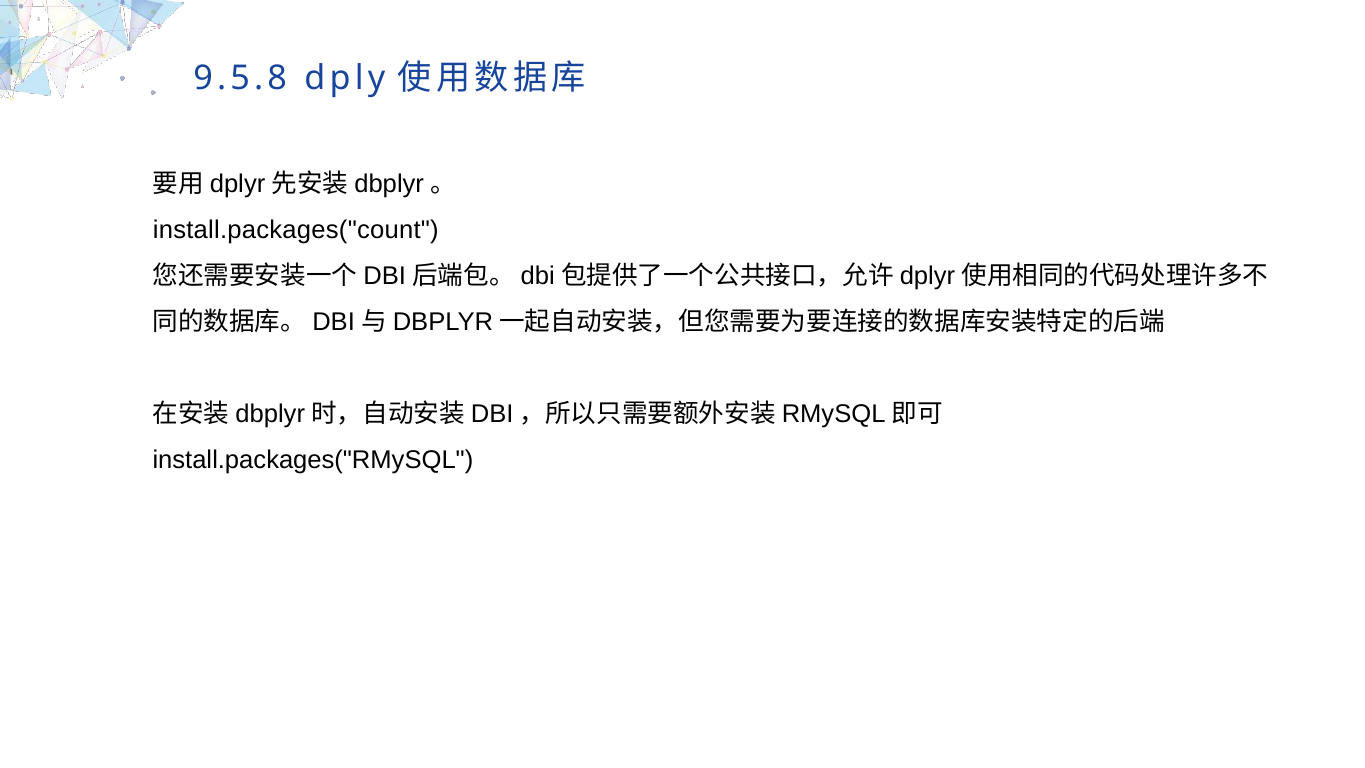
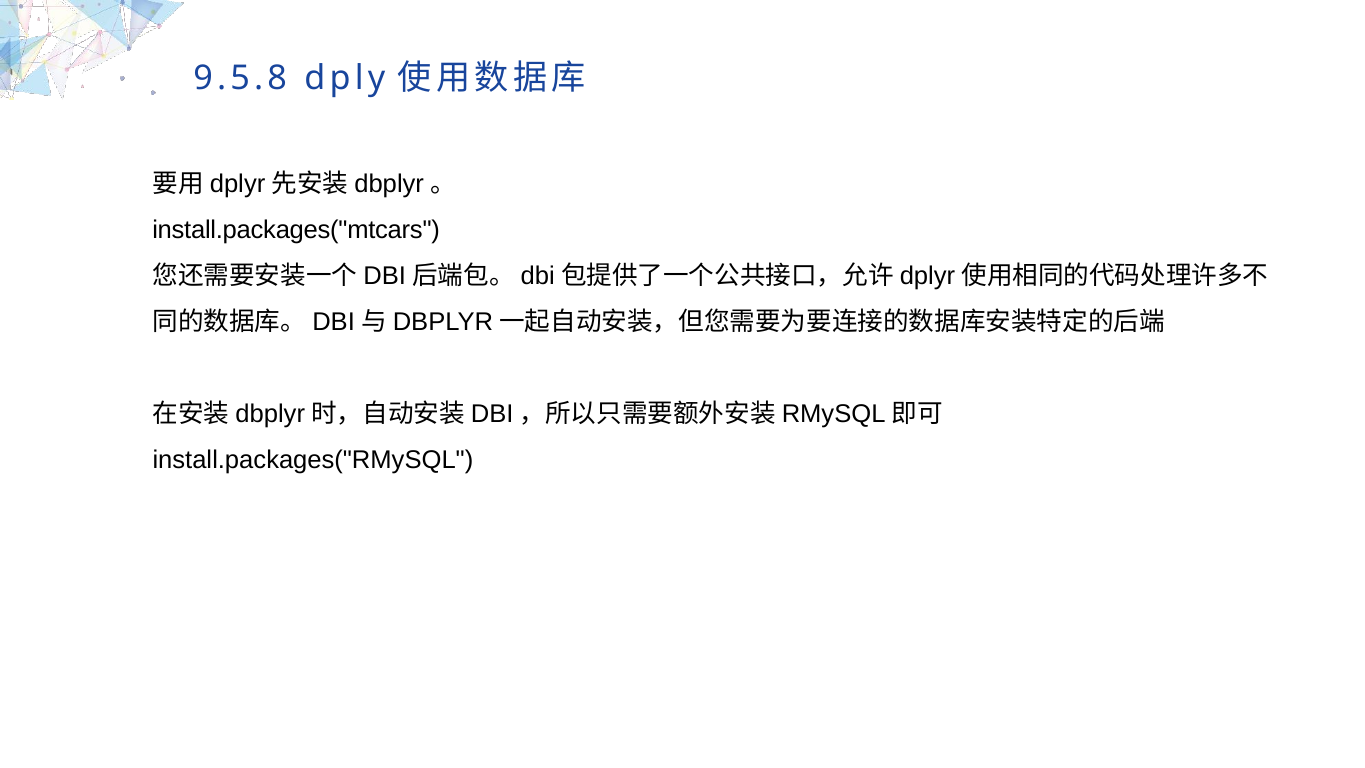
install.packages("count: install.packages("count -> install.packages("mtcars
